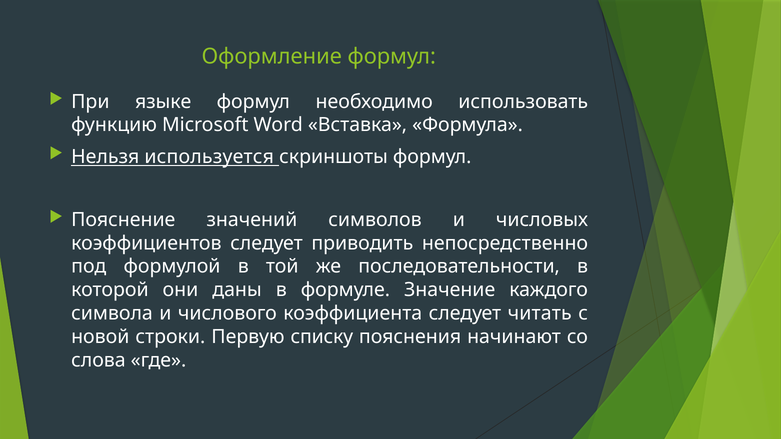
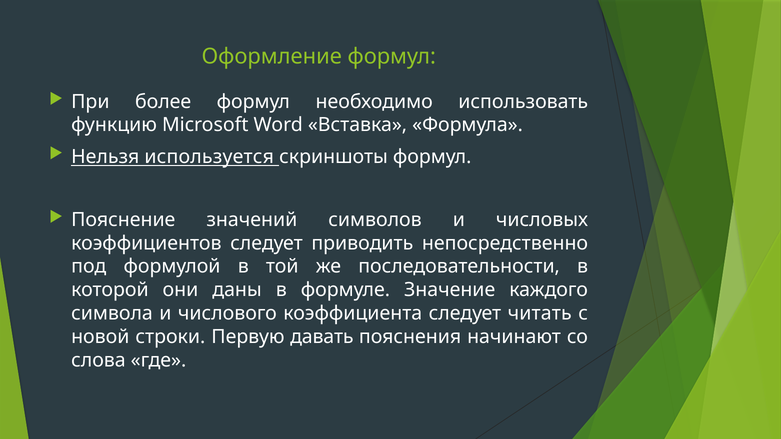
языке: языке -> более
списку: списку -> давать
